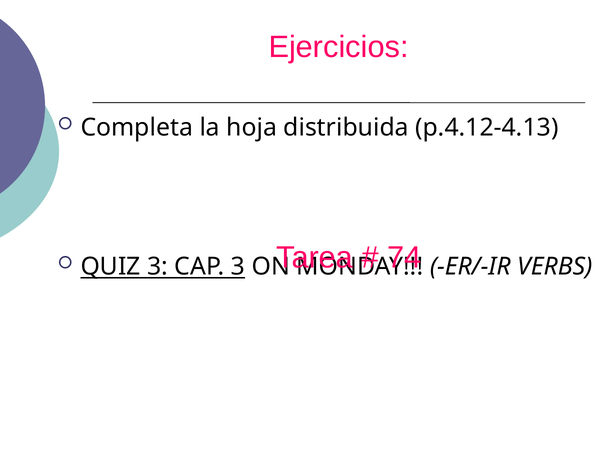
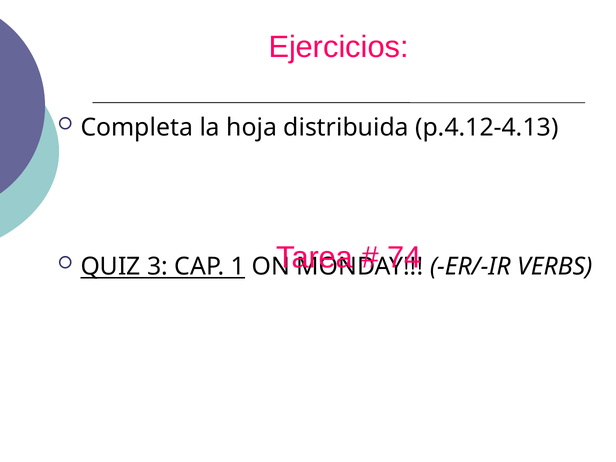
CAP 3: 3 -> 1
